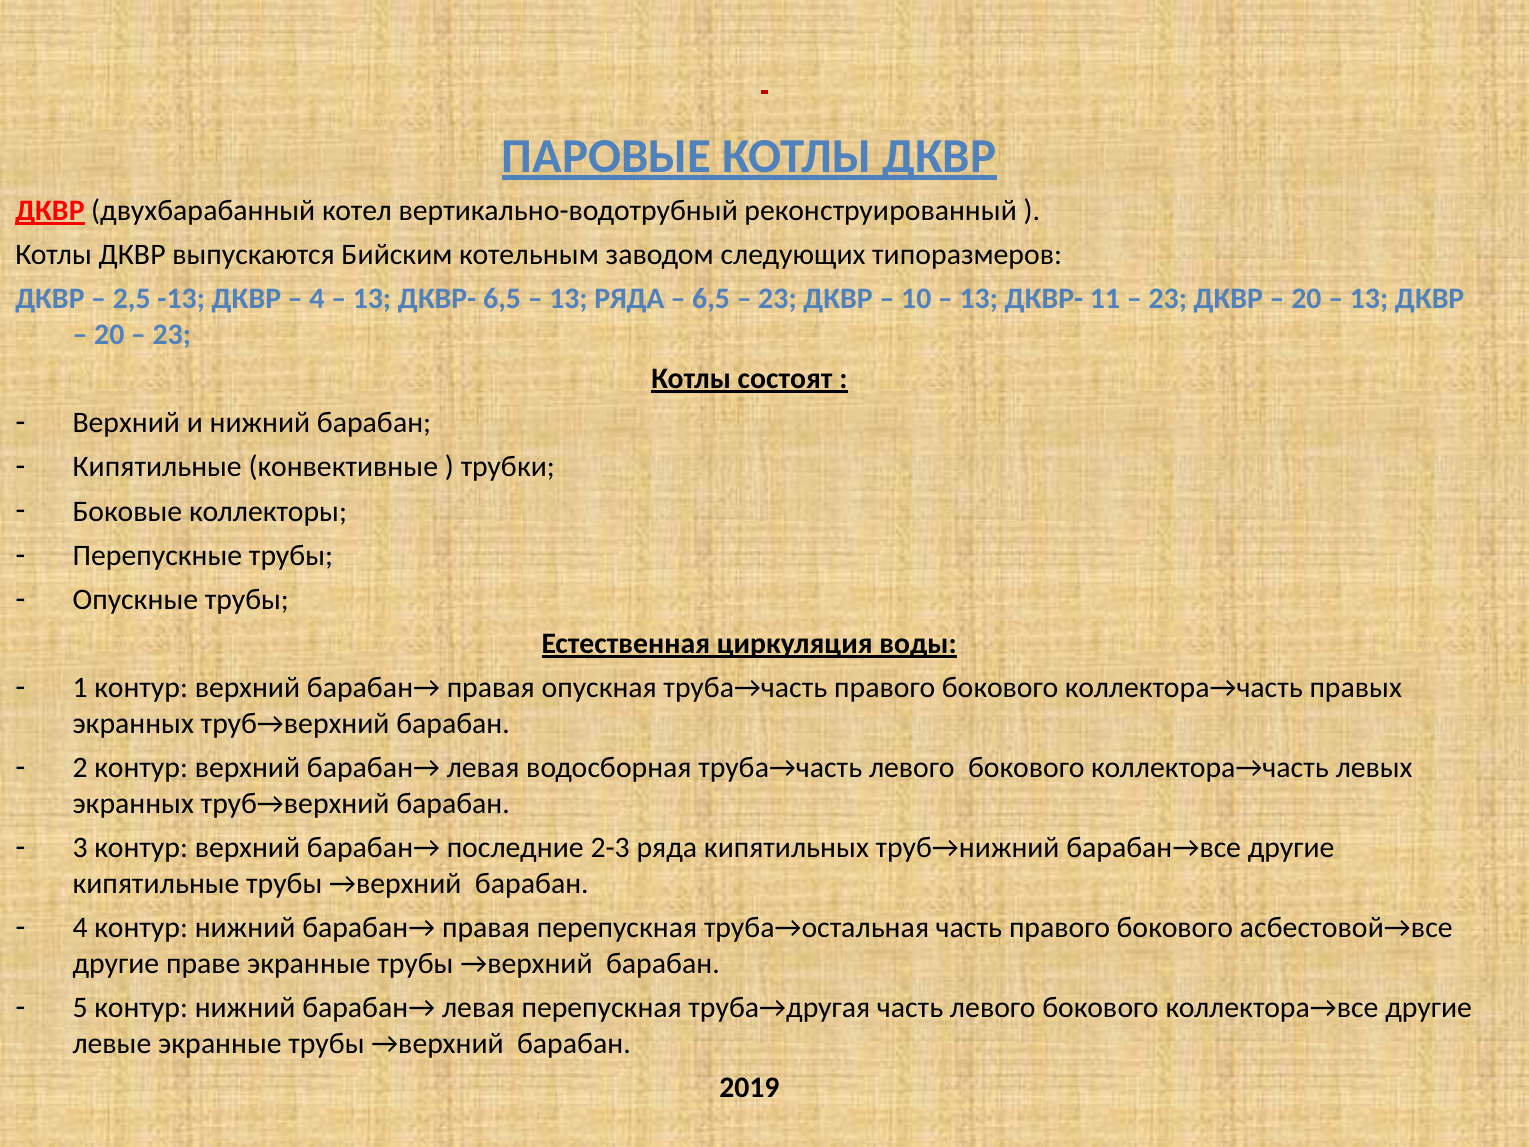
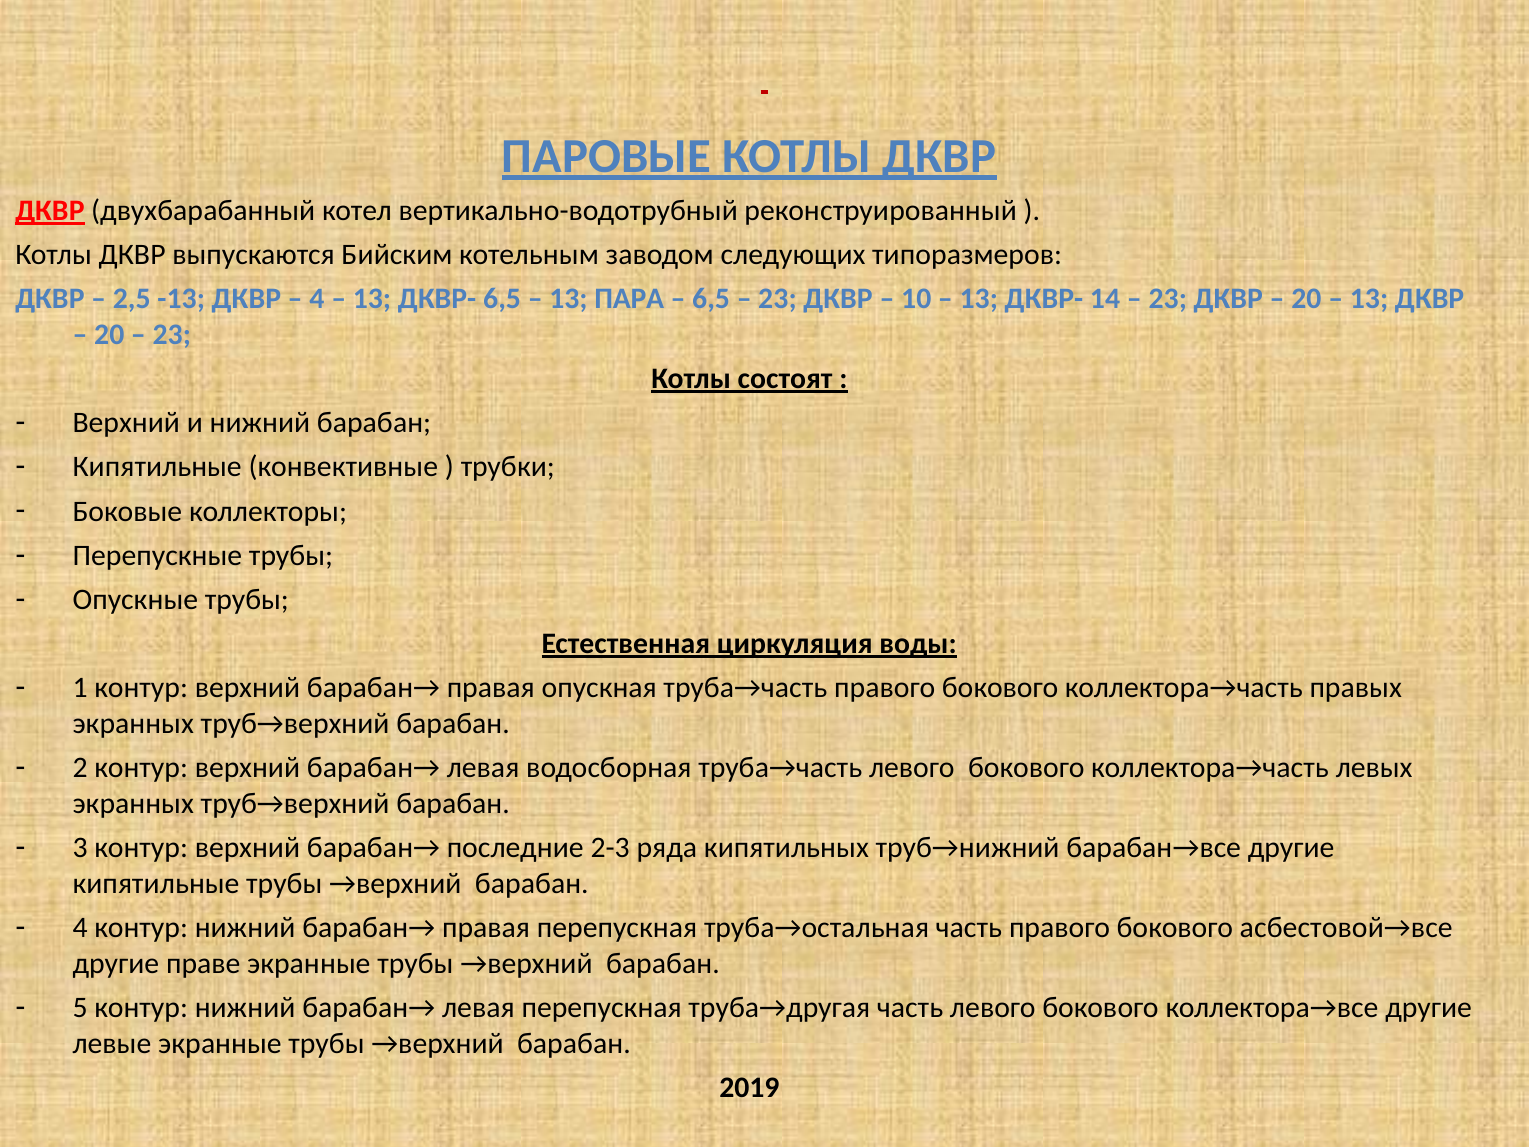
13 РЯДА: РЯДА -> ПАРА
11: 11 -> 14
